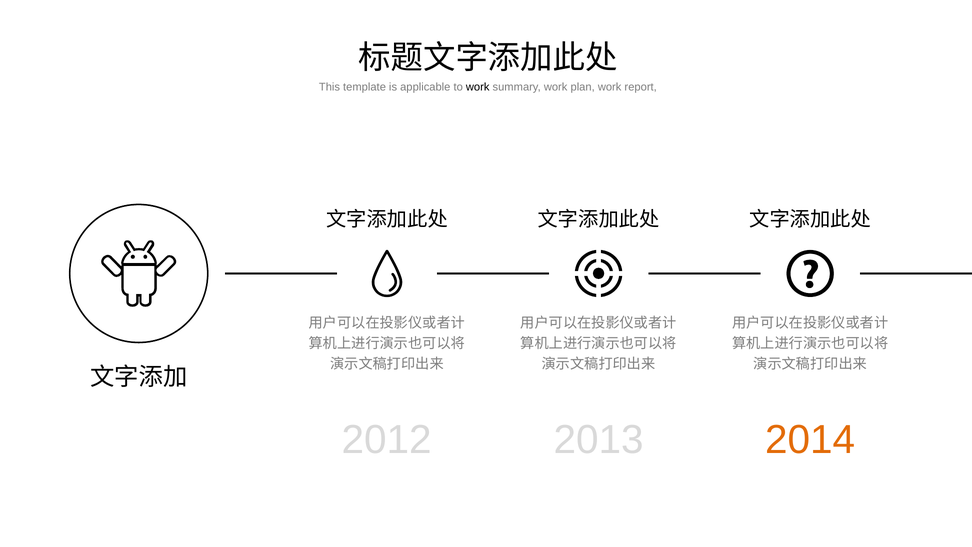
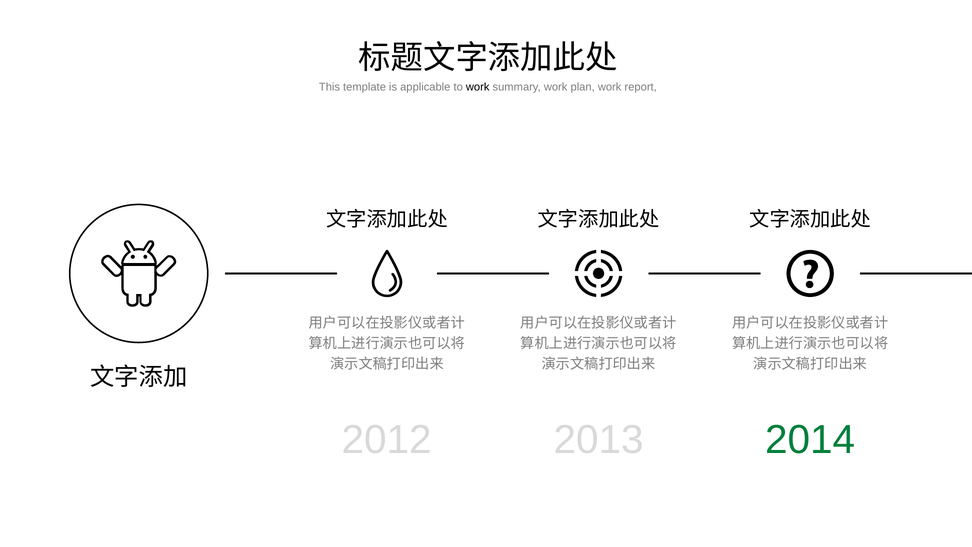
2014 colour: orange -> green
